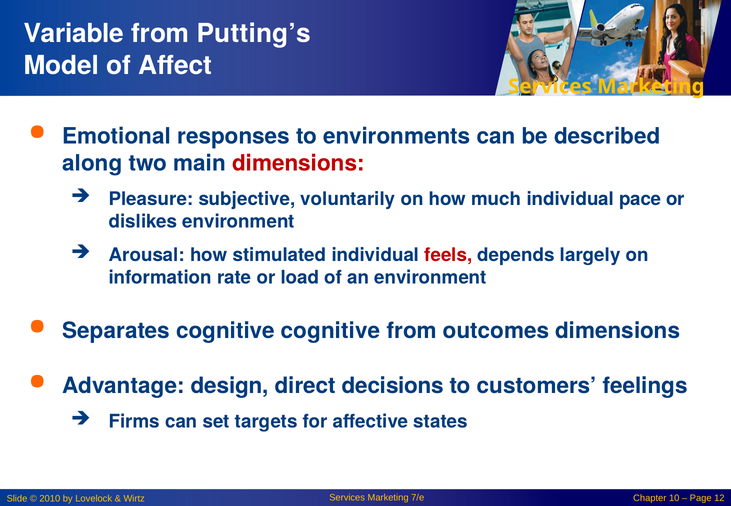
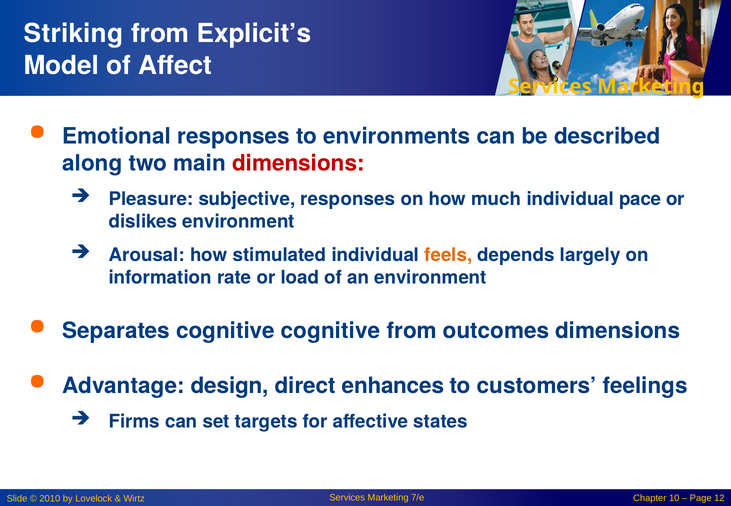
Variable: Variable -> Striking
Putting’s: Putting’s -> Explicit’s
subjective voluntarily: voluntarily -> responses
feels colour: red -> orange
decisions: decisions -> enhances
